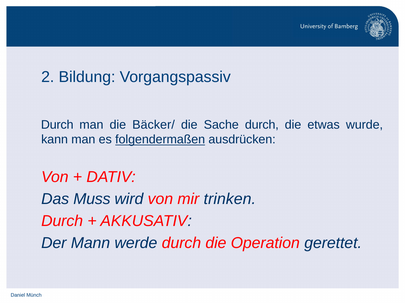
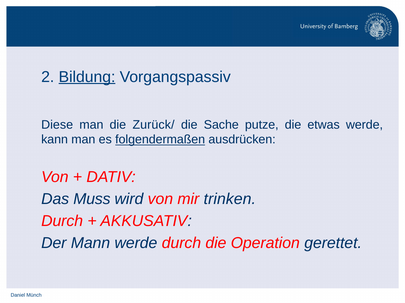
Bildung underline: none -> present
Durch at (57, 125): Durch -> Diese
Bäcker/: Bäcker/ -> Zurück/
Sache durch: durch -> putze
etwas wurde: wurde -> werde
